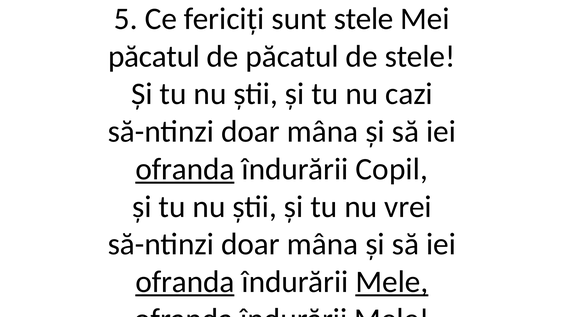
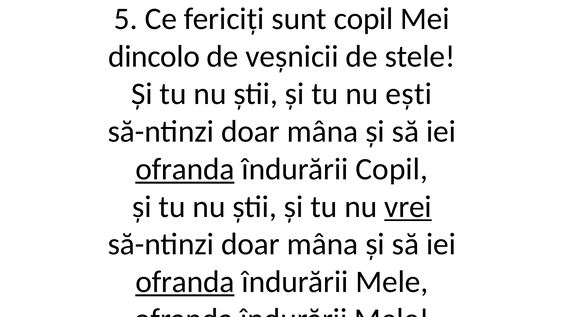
sunt stele: stele -> copil
păcatul at (154, 56): păcatul -> dincolo
de păcatul: păcatul -> veșnicii
cazi: cazi -> ești
vrei underline: none -> present
Mele at (392, 282) underline: present -> none
